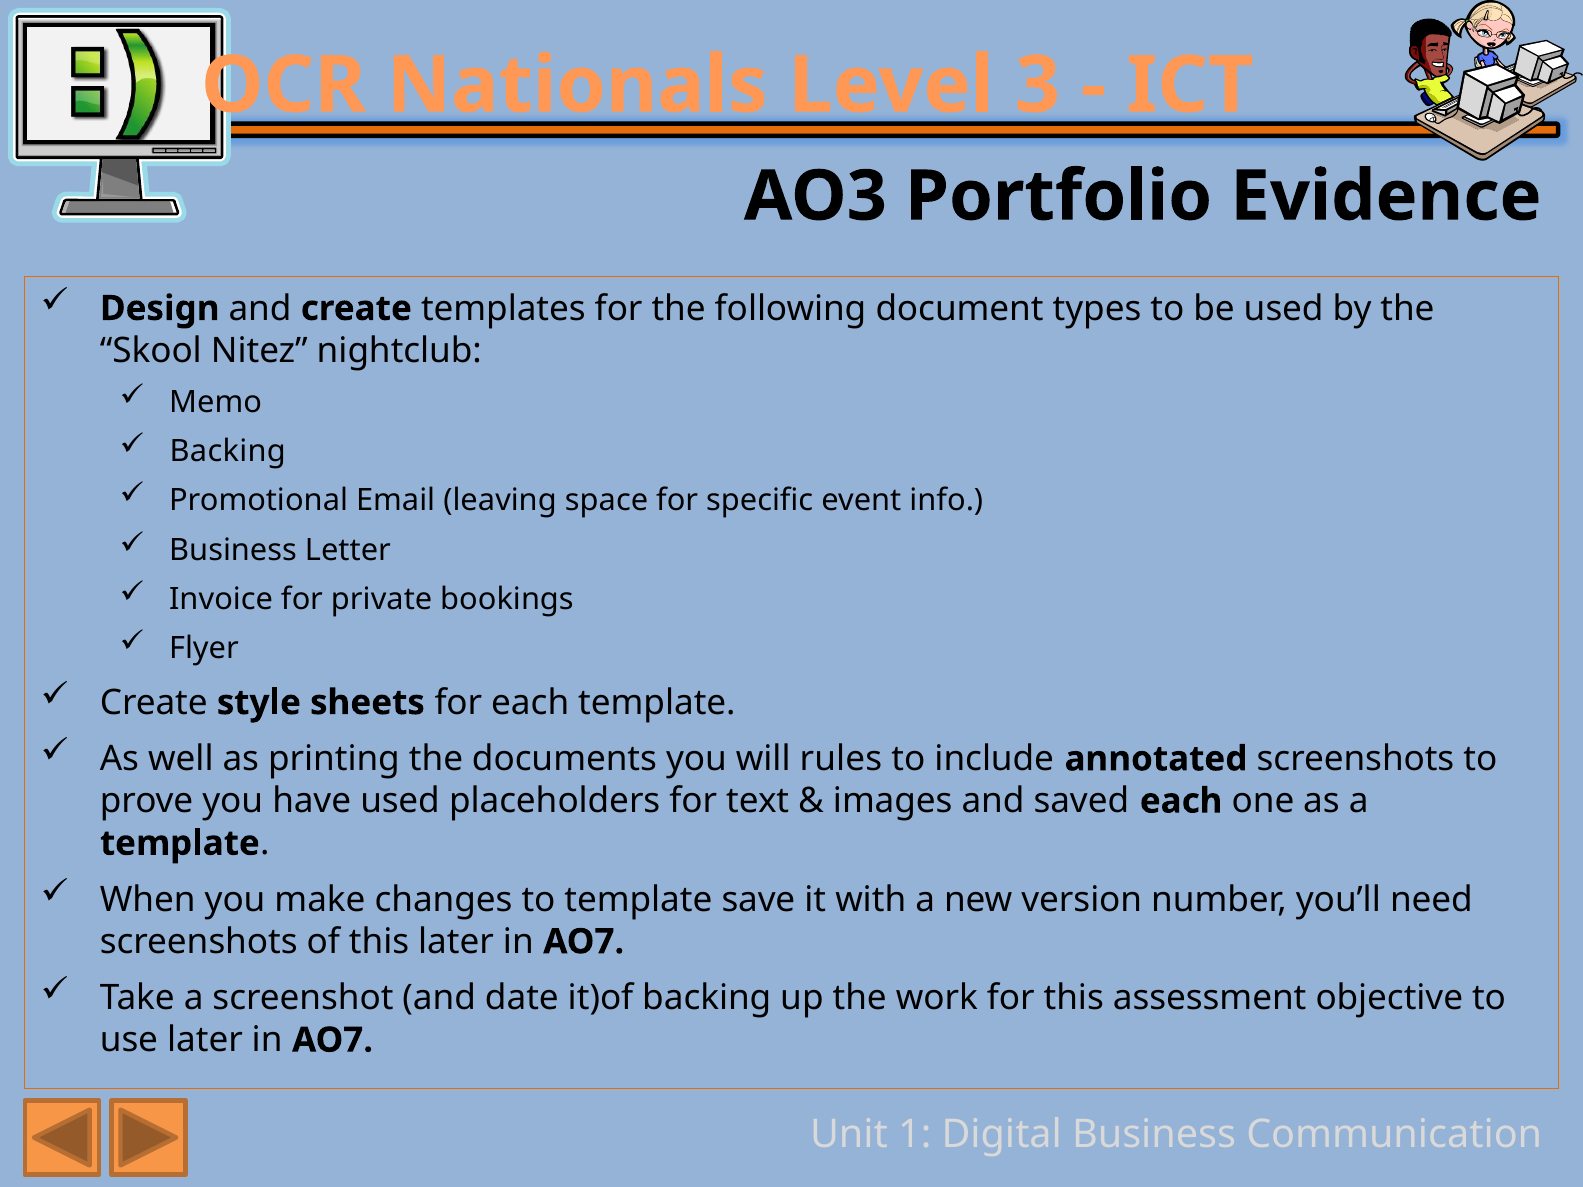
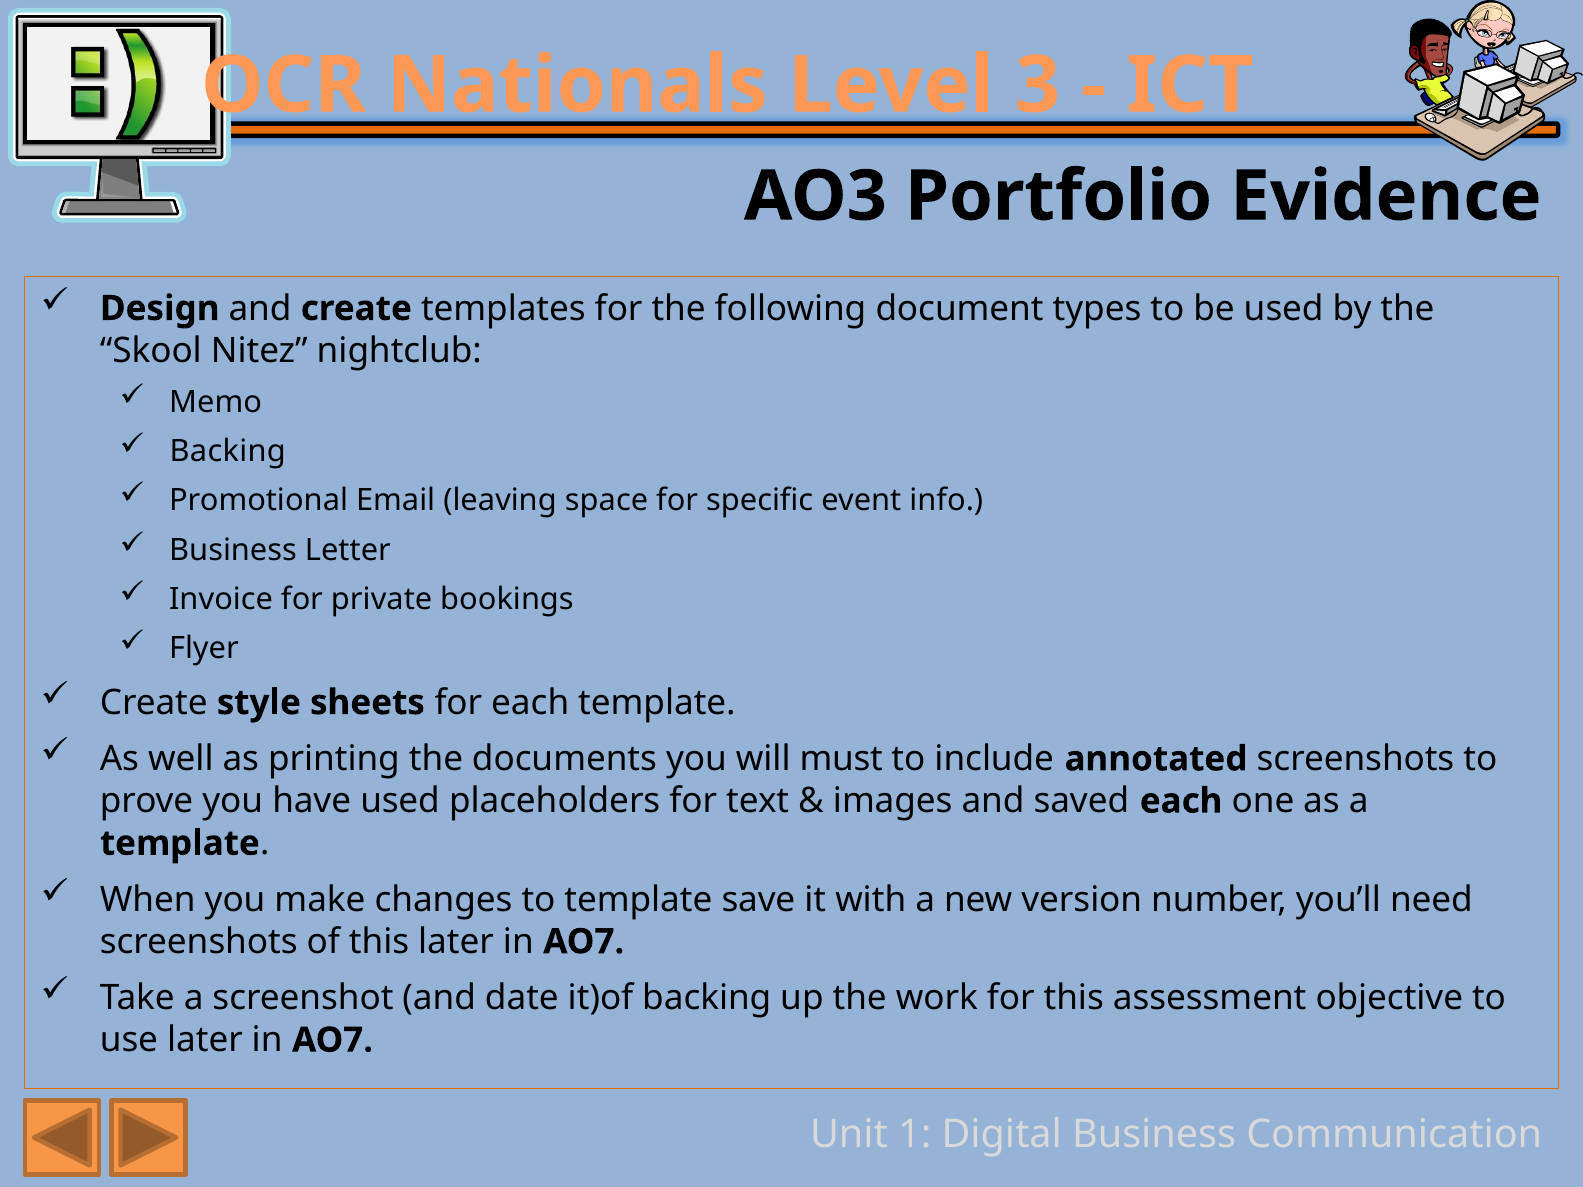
rules: rules -> must
